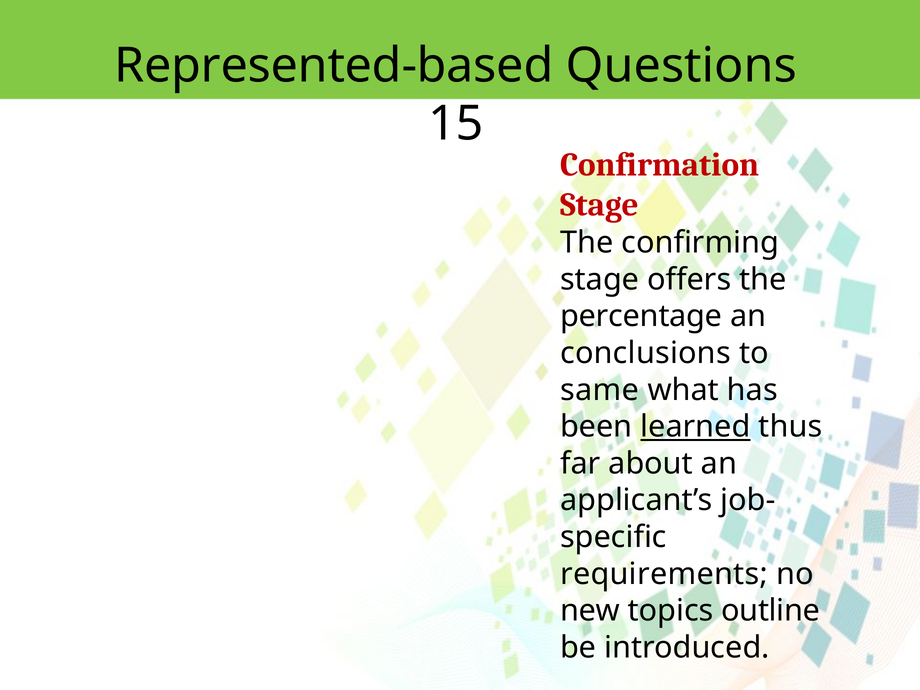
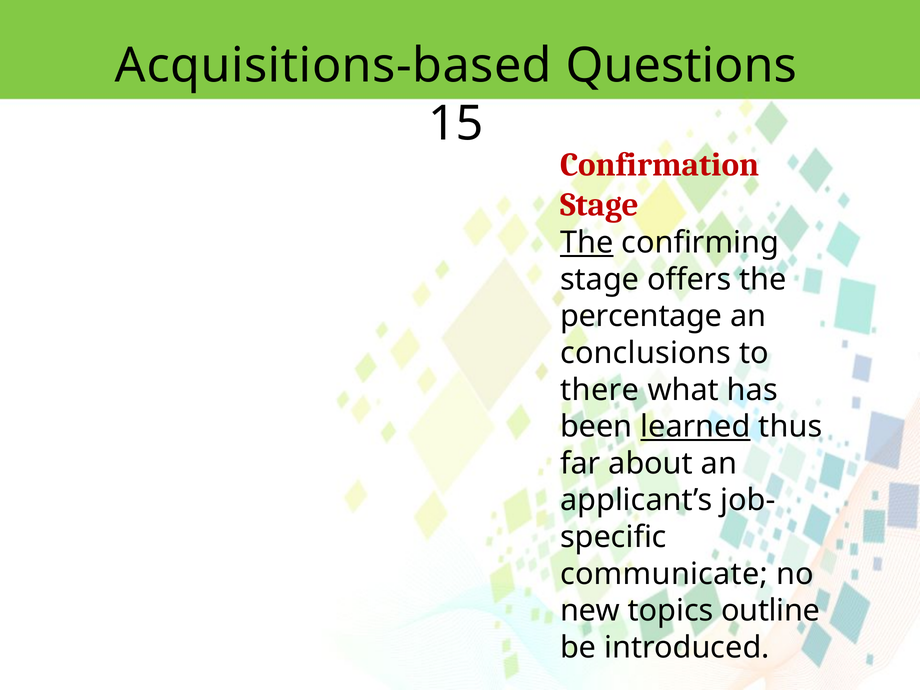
Represented-based: Represented-based -> Acquisitions-based
The at (587, 243) underline: none -> present
same: same -> there
requirements: requirements -> communicate
